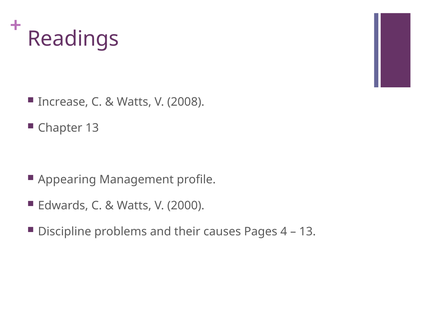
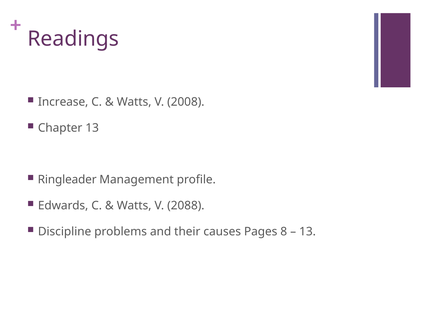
Appearing: Appearing -> Ringleader
2000: 2000 -> 2088
4: 4 -> 8
